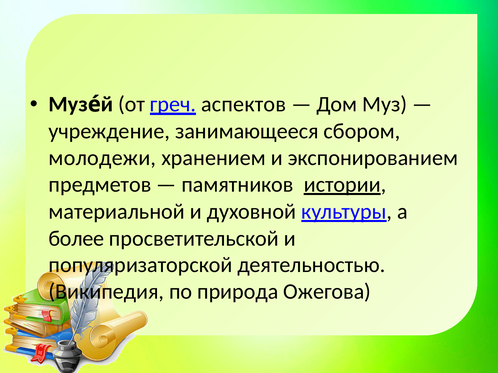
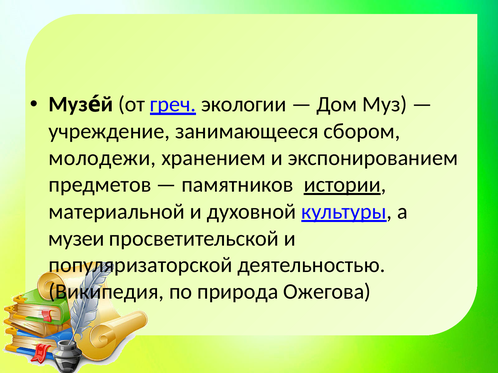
аспектов: аспектов -> экологии
более: более -> музеи
